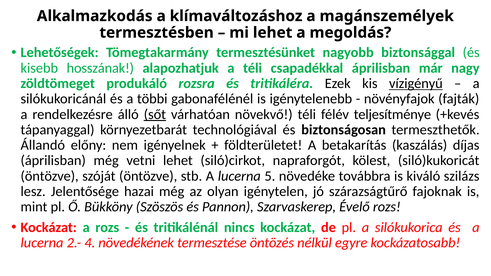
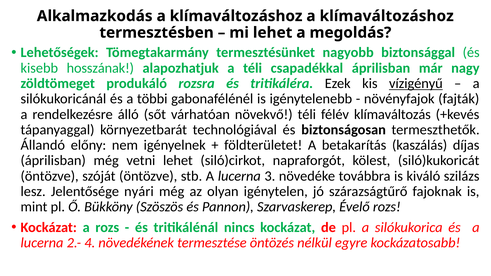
klímaváltozáshoz a magánszemélyek: magánszemélyek -> klímaváltozáshoz
sőt underline: present -> none
teljesítménye: teljesítménye -> klímaváltozás
5: 5 -> 3
hazai: hazai -> nyári
